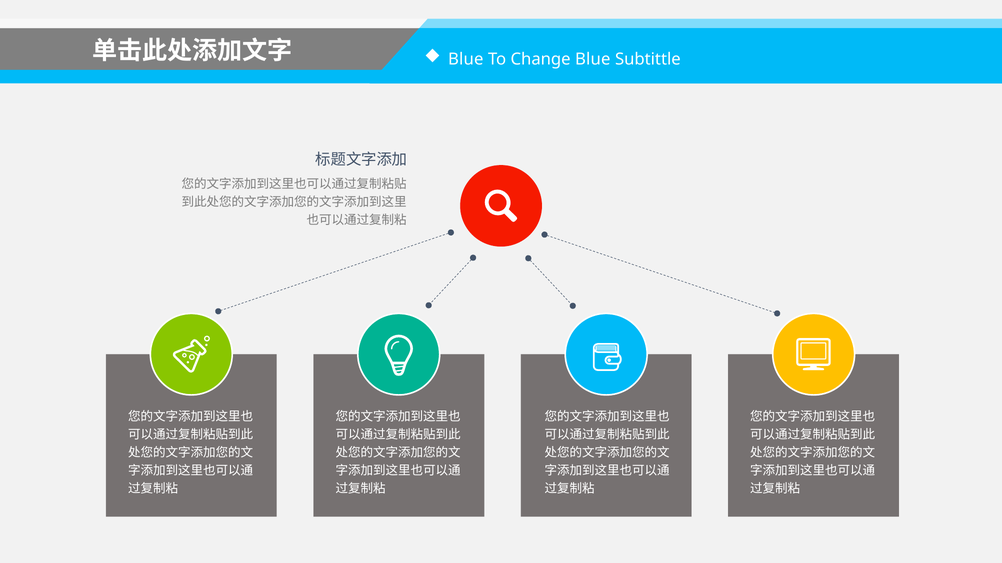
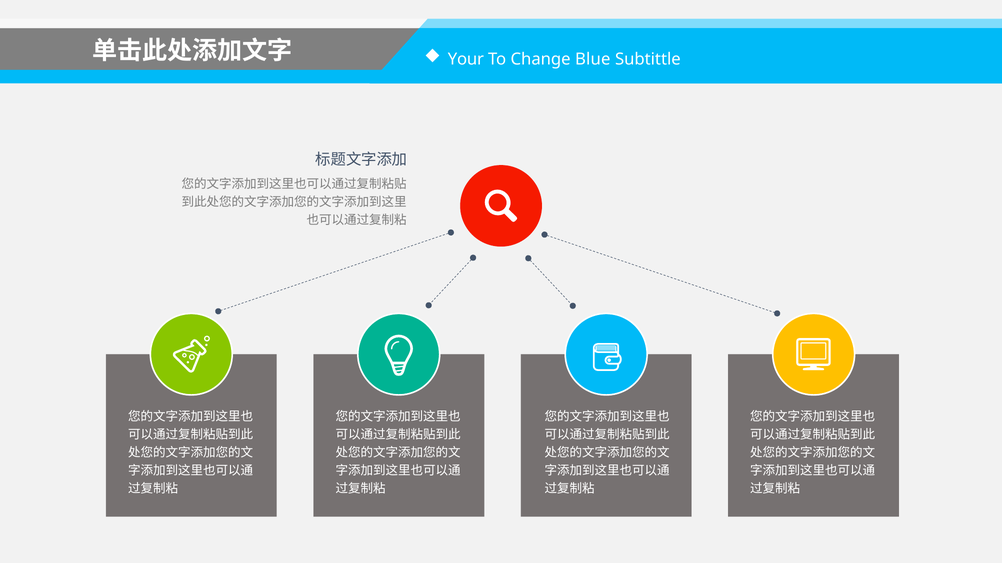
Blue at (466, 59): Blue -> Your
